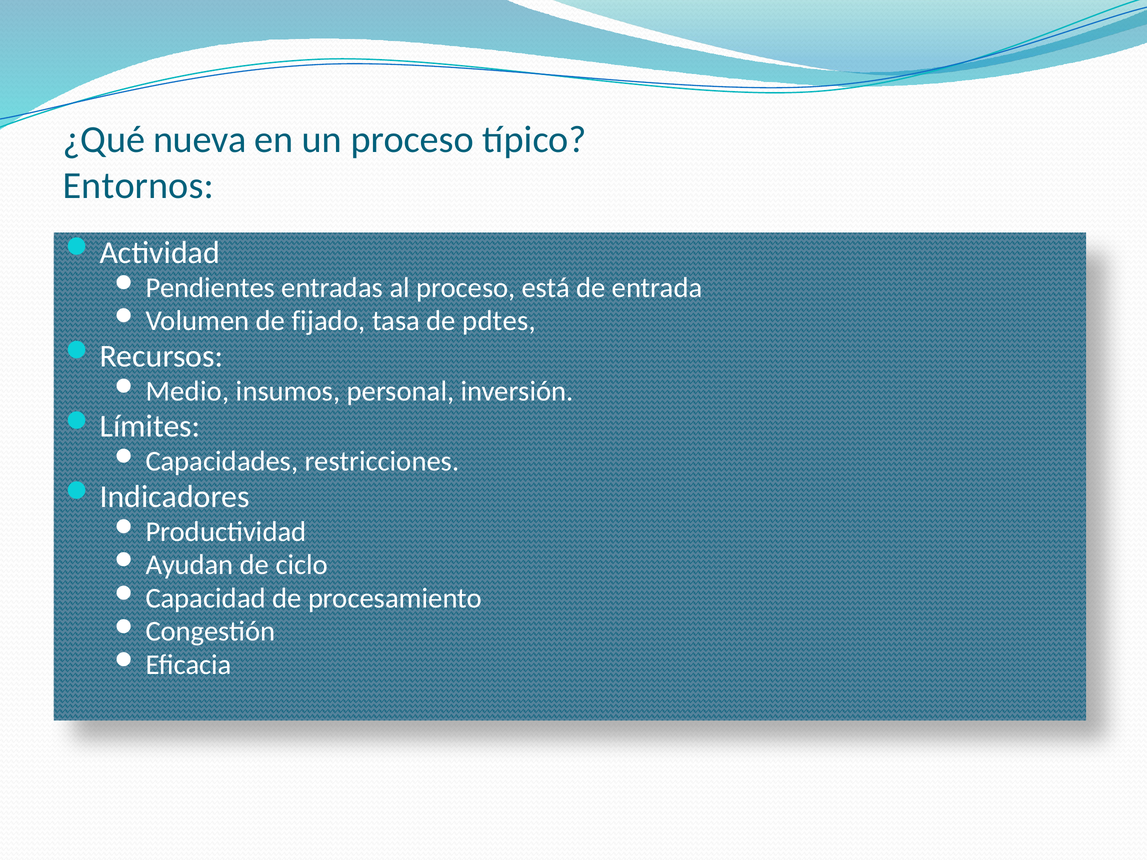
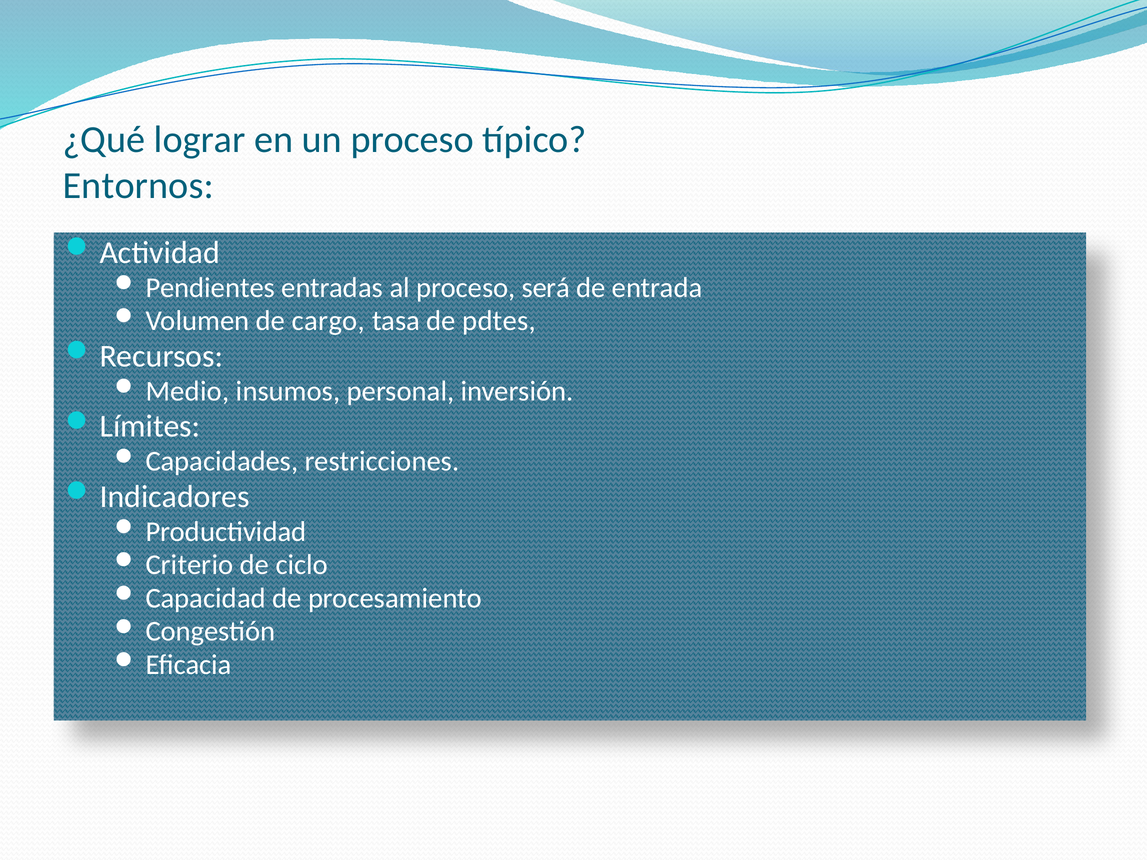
nueva: nueva -> lograr
está: está -> será
fijado: fijado -> cargo
Ayudan: Ayudan -> Criterio
